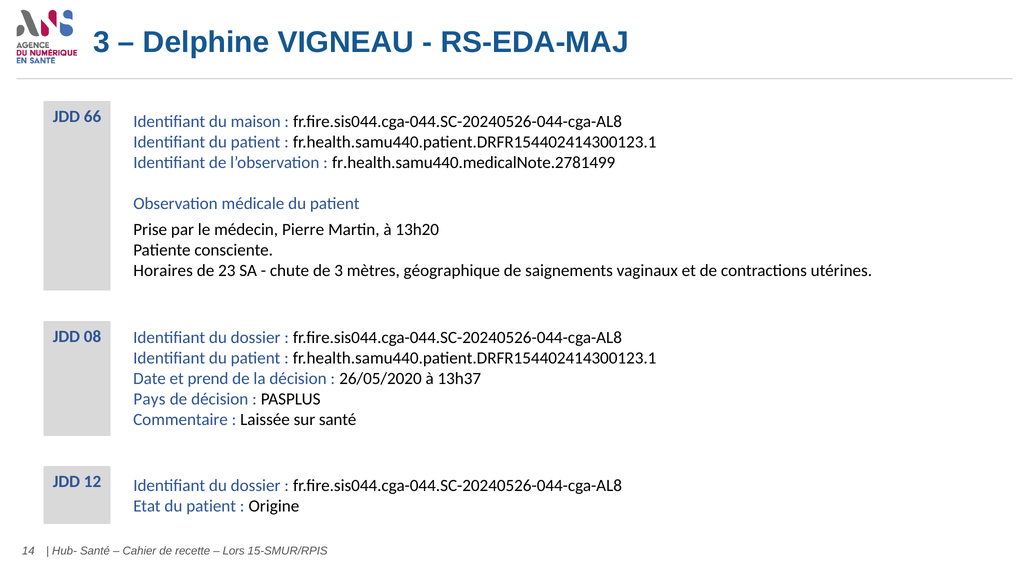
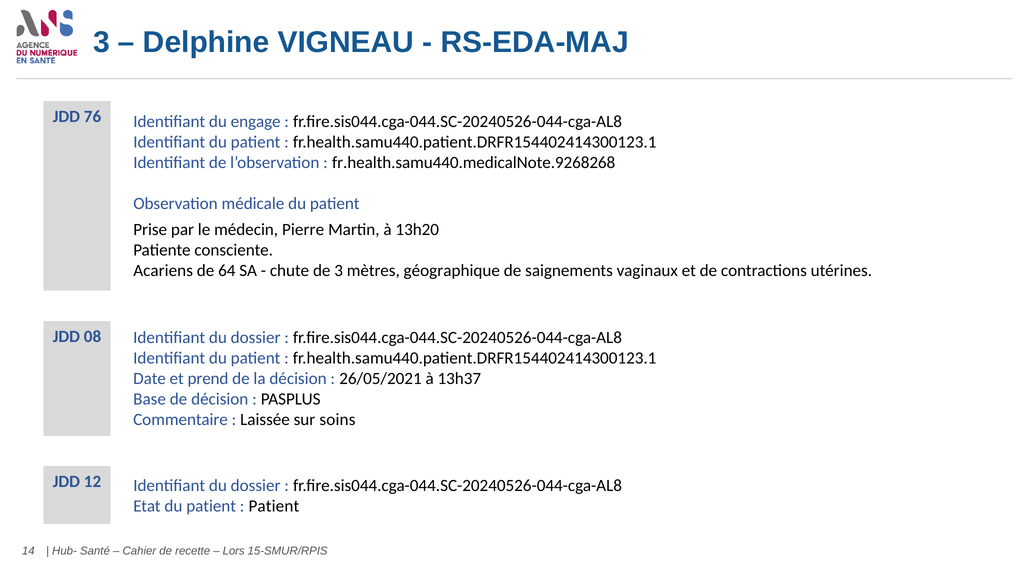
66: 66 -> 76
maison: maison -> engage
fr.health.samu440.medicalNote.2781499: fr.health.samu440.medicalNote.2781499 -> fr.health.samu440.medicalNote.9268268
Horaires: Horaires -> Acariens
23: 23 -> 64
26/05/2020: 26/05/2020 -> 26/05/2021
Pays: Pays -> Base
sur santé: santé -> soins
Origine at (274, 506): Origine -> Patient
